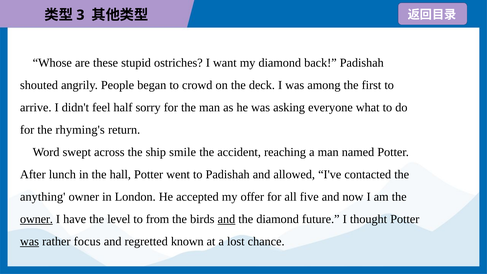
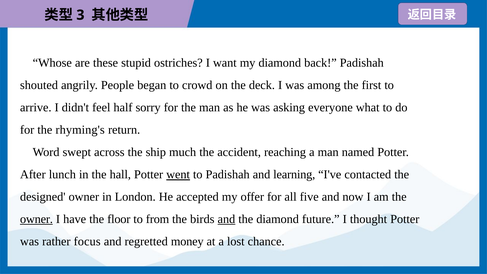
smile: smile -> much
went underline: none -> present
allowed: allowed -> learning
anything: anything -> designed
level: level -> floor
was at (30, 241) underline: present -> none
known: known -> money
